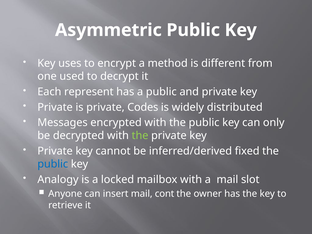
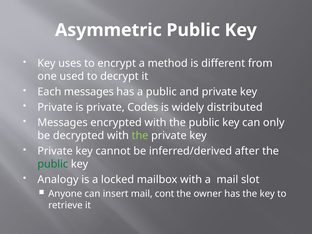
Each represent: represent -> messages
fixed: fixed -> after
public at (53, 164) colour: blue -> green
